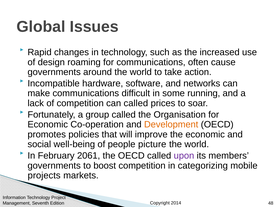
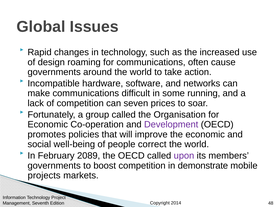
can called: called -> seven
Development colour: orange -> purple
picture: picture -> correct
2061: 2061 -> 2089
categorizing: categorizing -> demonstrate
